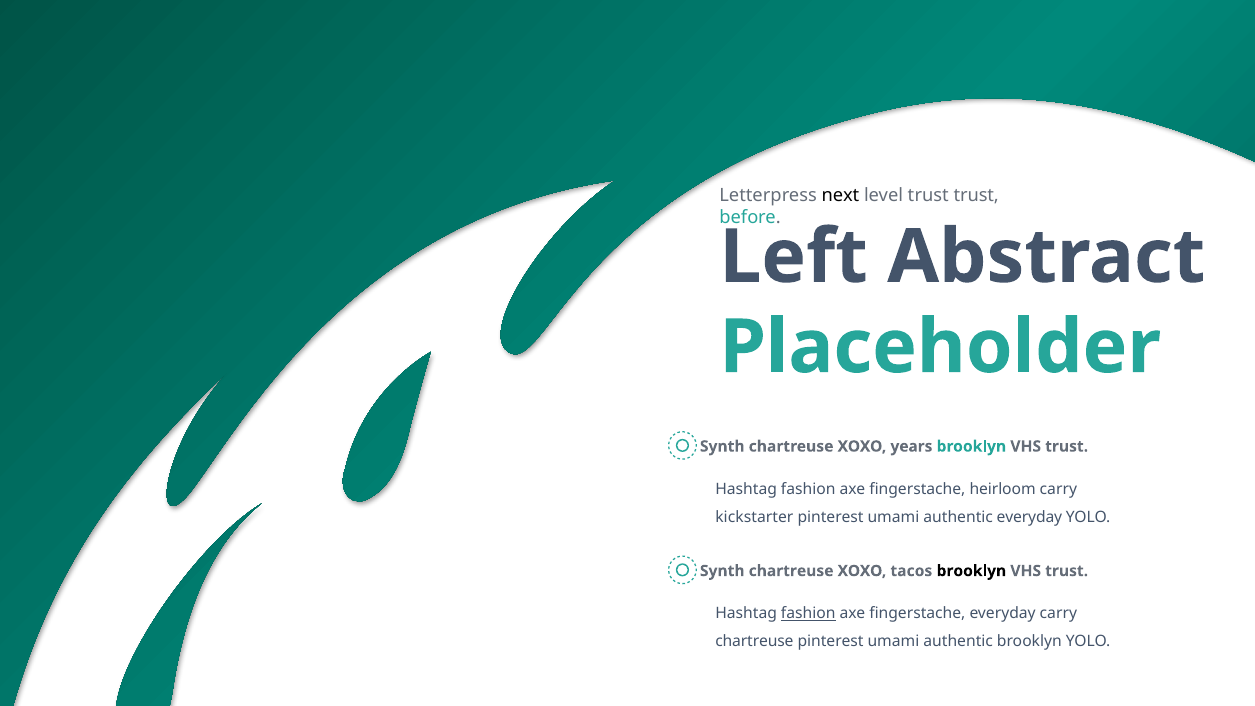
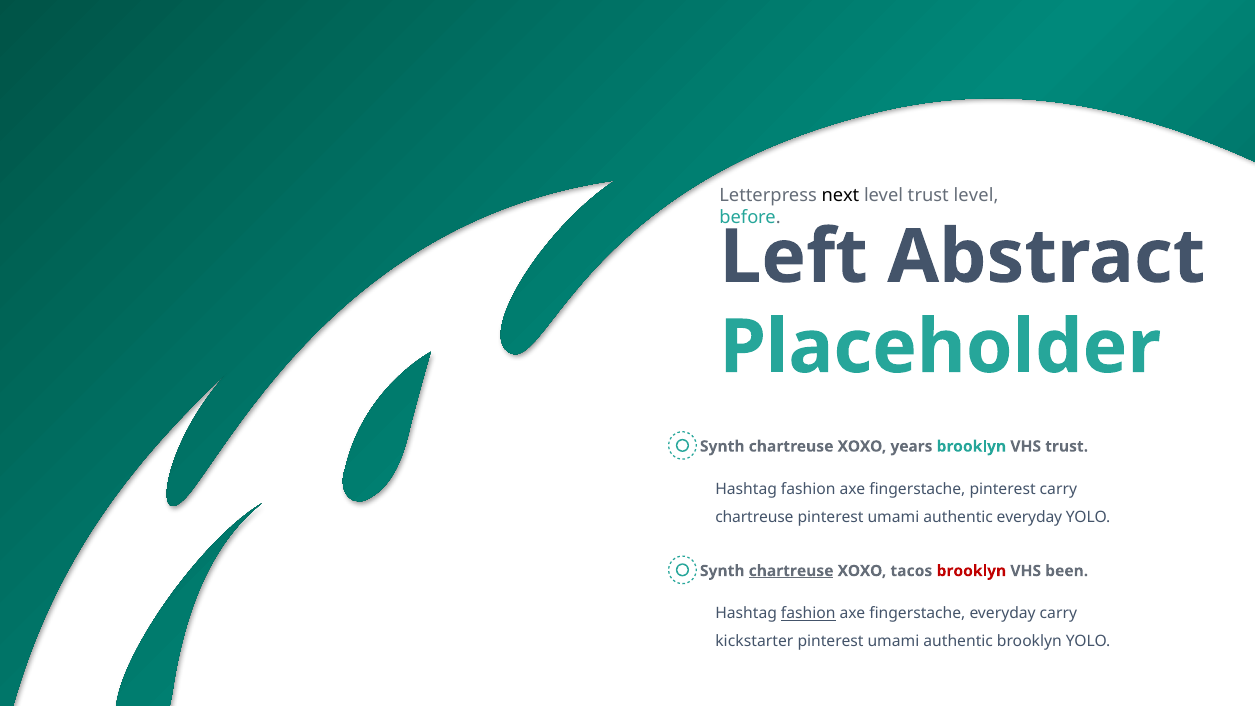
trust trust: trust -> level
fingerstache heirloom: heirloom -> pinterest
kickstarter at (754, 517): kickstarter -> chartreuse
chartreuse at (791, 571) underline: none -> present
brooklyn at (971, 571) colour: black -> red
trust at (1067, 571): trust -> been
chartreuse at (754, 642): chartreuse -> kickstarter
